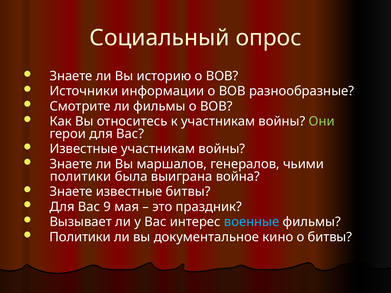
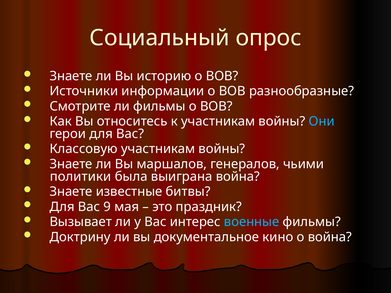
Они colour: light green -> light blue
Известные at (84, 149): Известные -> Классовую
Политики at (80, 237): Политики -> Доктрину
о битвы: битвы -> война
